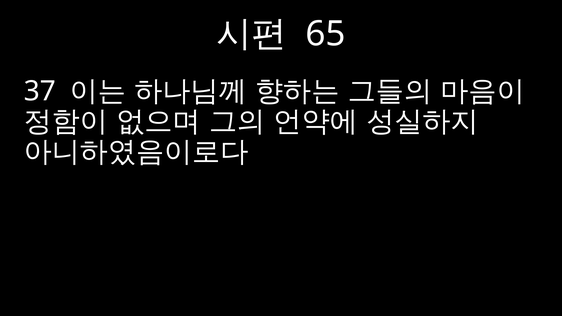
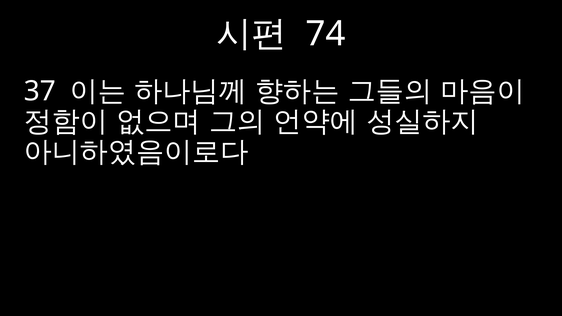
65: 65 -> 74
